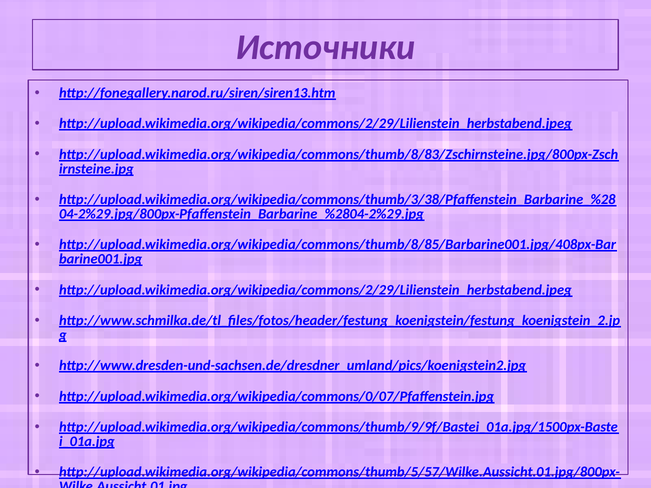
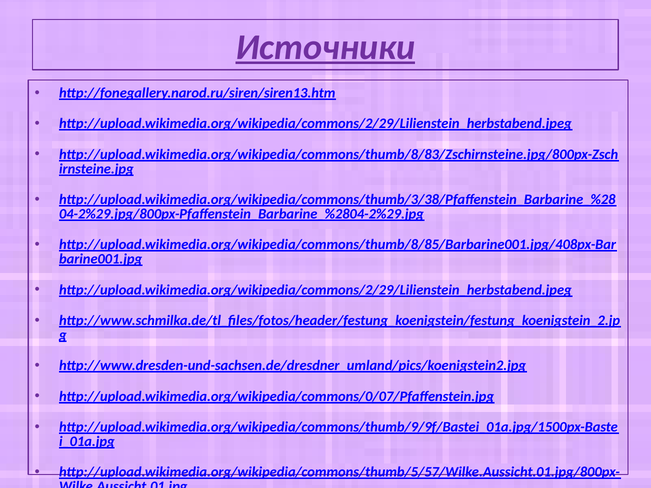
Источники underline: none -> present
